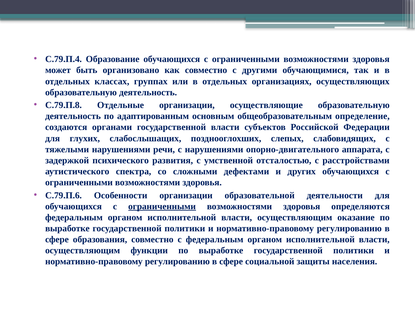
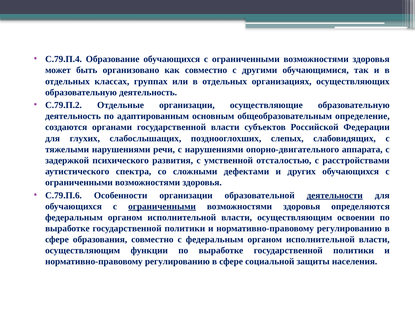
С.79.П.8: С.79.П.8 -> С.79.П.2
деятельности underline: none -> present
оказание: оказание -> освоении
